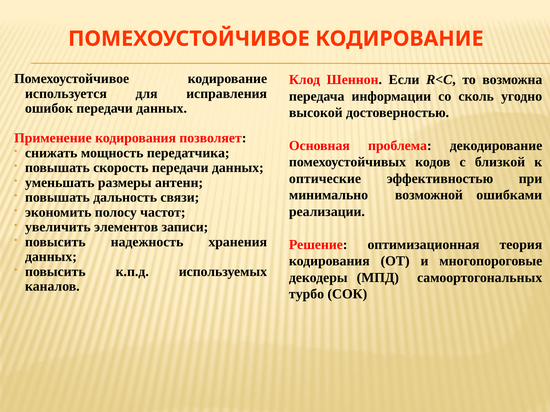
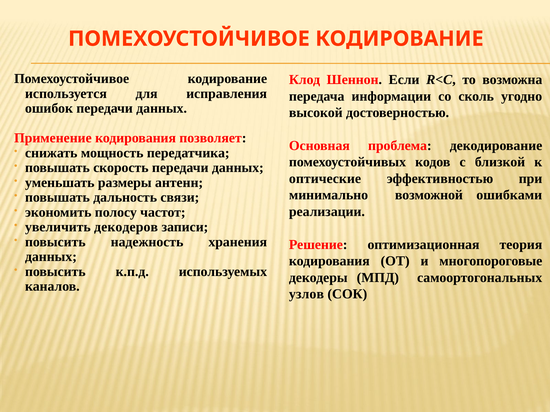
элементов: элементов -> декодеров
турбо: турбо -> узлов
